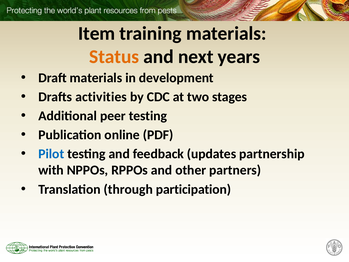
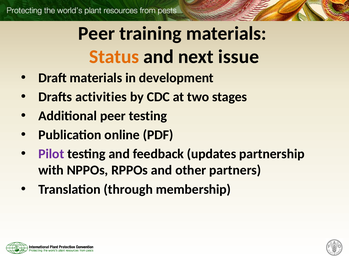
Item at (97, 33): Item -> Peer
years: years -> issue
Pilot colour: blue -> purple
participation: participation -> membership
